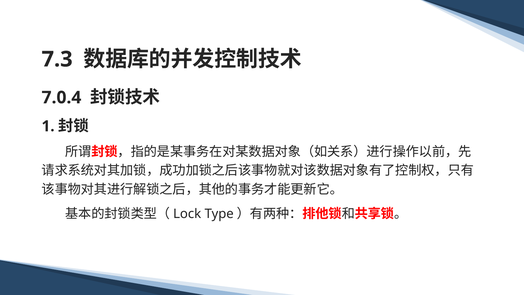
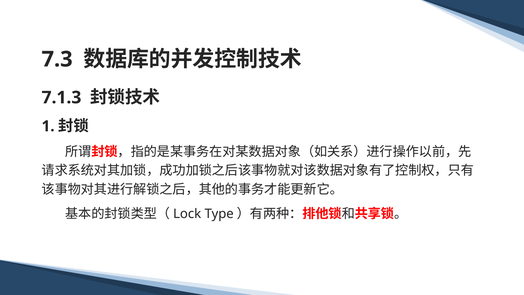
7.0.4: 7.0.4 -> 7.1.3
